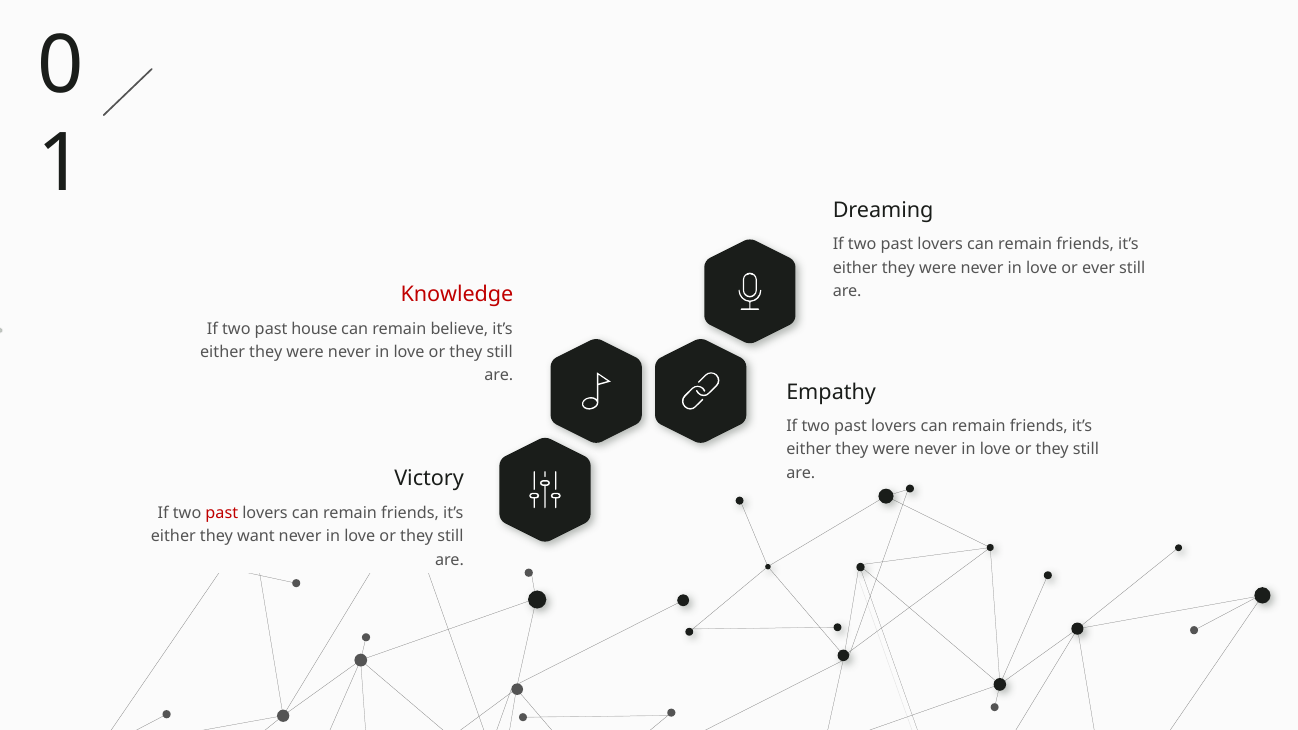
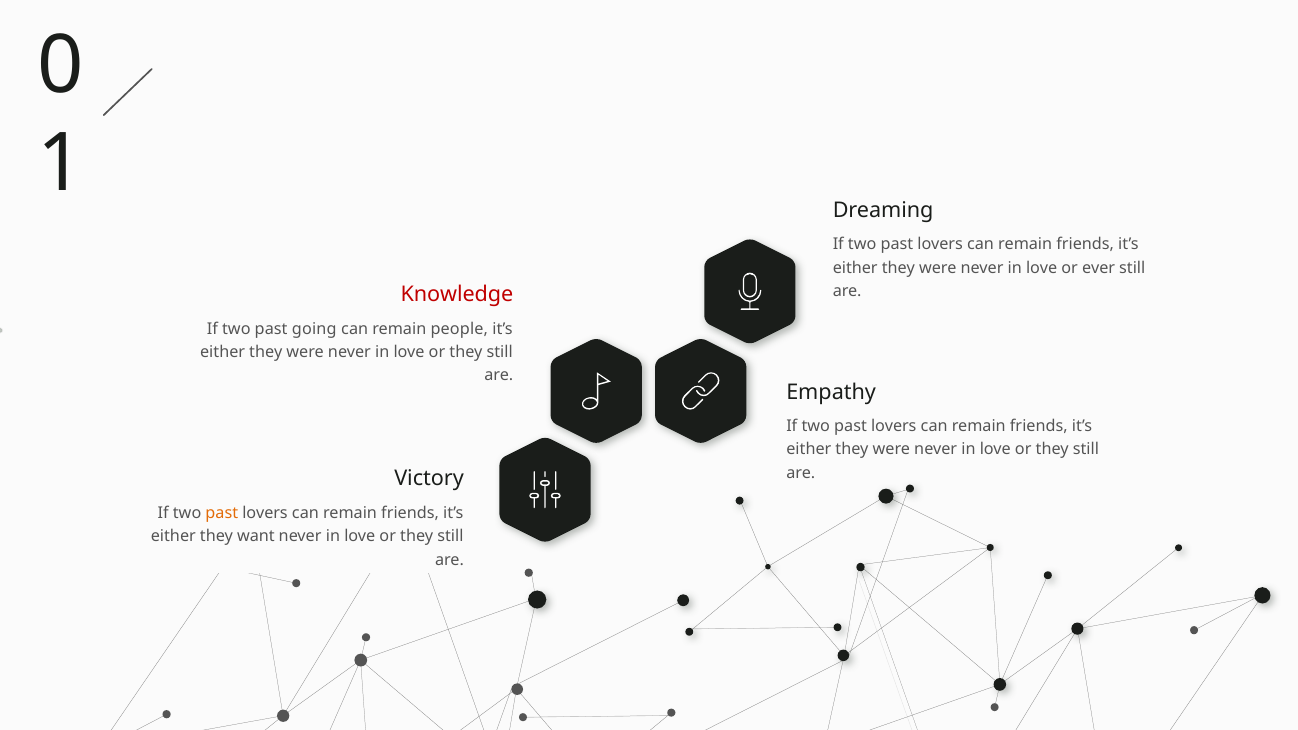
house: house -> going
believe: believe -> people
past at (222, 513) colour: red -> orange
